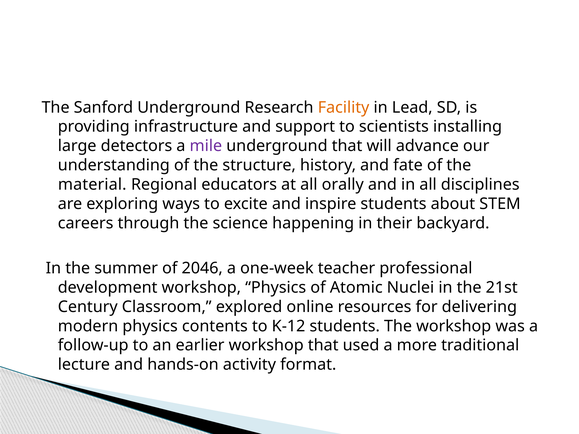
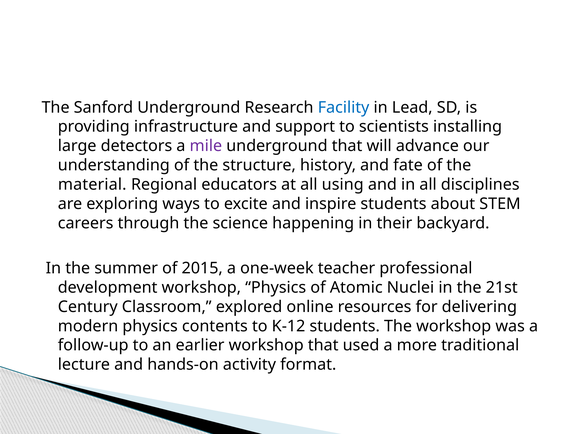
Facility colour: orange -> blue
orally: orally -> using
2046: 2046 -> 2015
